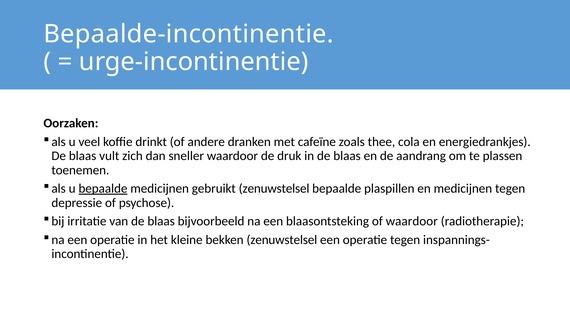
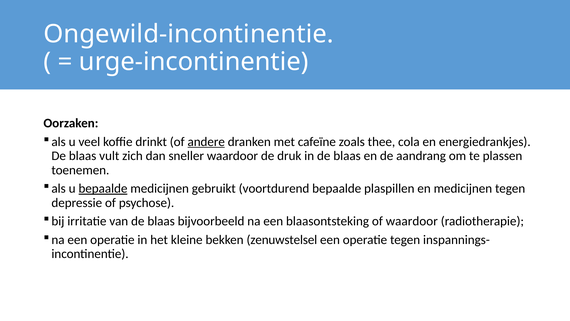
Bepaalde-incontinentie: Bepaalde-incontinentie -> Ongewild-incontinentie
andere underline: none -> present
gebruikt zenuwstelsel: zenuwstelsel -> voortdurend
